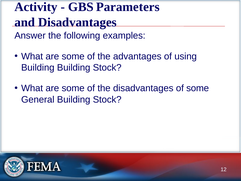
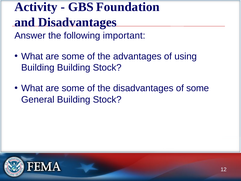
Parameters: Parameters -> Foundation
examples: examples -> important
